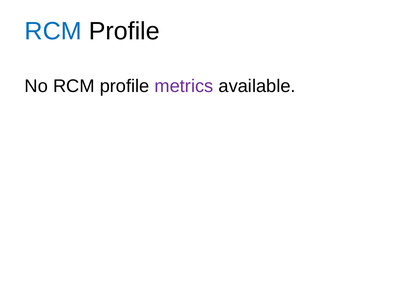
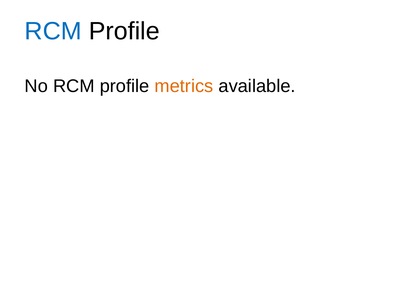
metrics colour: purple -> orange
